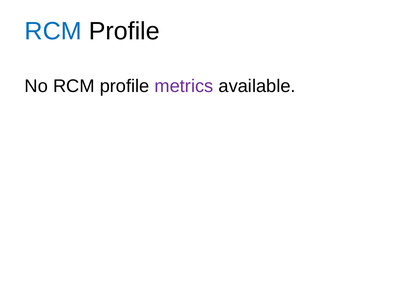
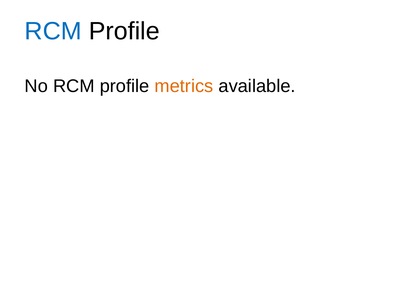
metrics colour: purple -> orange
